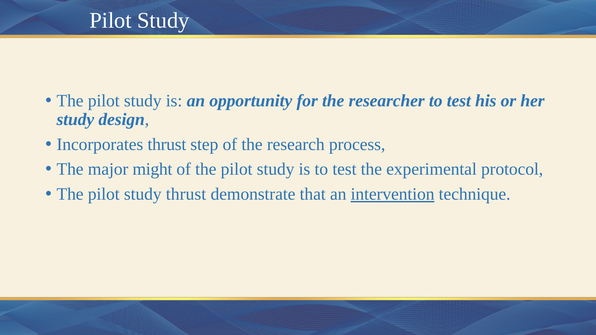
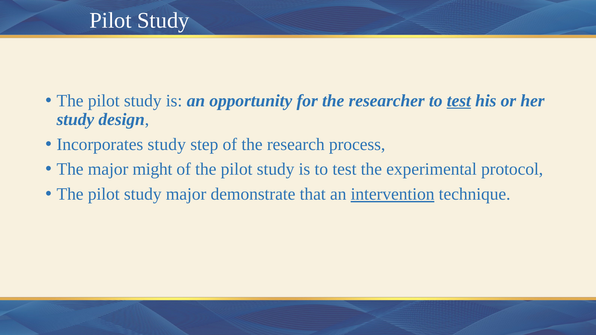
test at (459, 101) underline: none -> present
Incorporates thrust: thrust -> study
study thrust: thrust -> major
